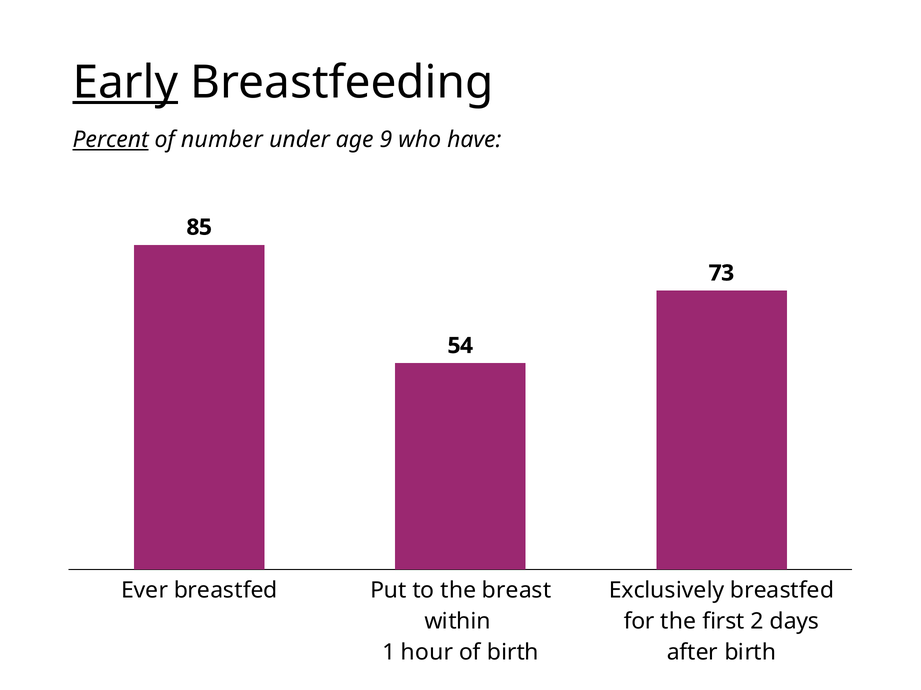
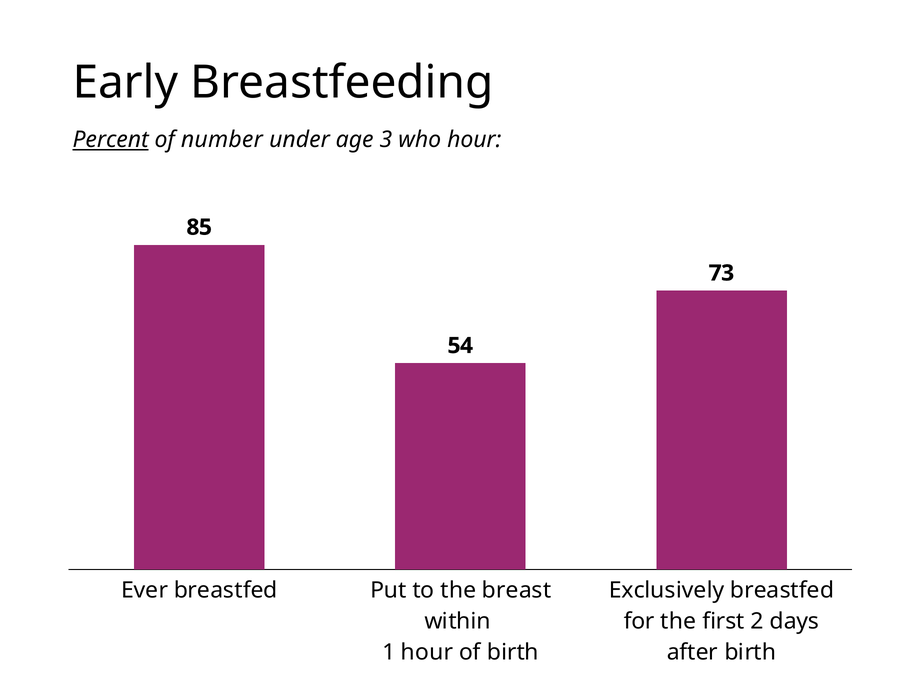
Early underline: present -> none
9: 9 -> 3
who have: have -> hour
